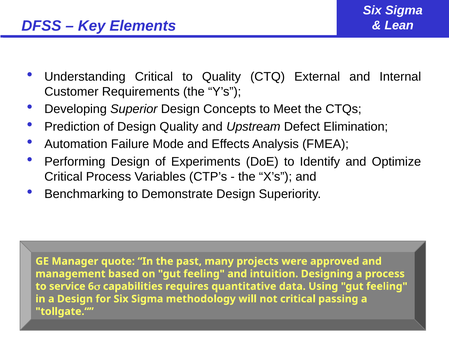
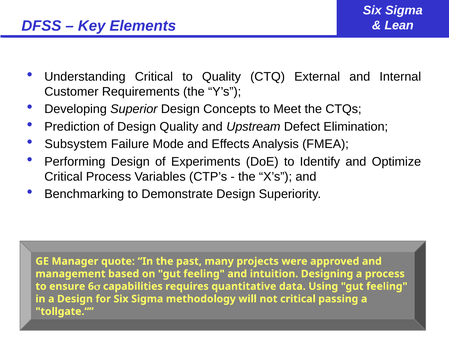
Automation: Automation -> Subsystem
service: service -> ensure
